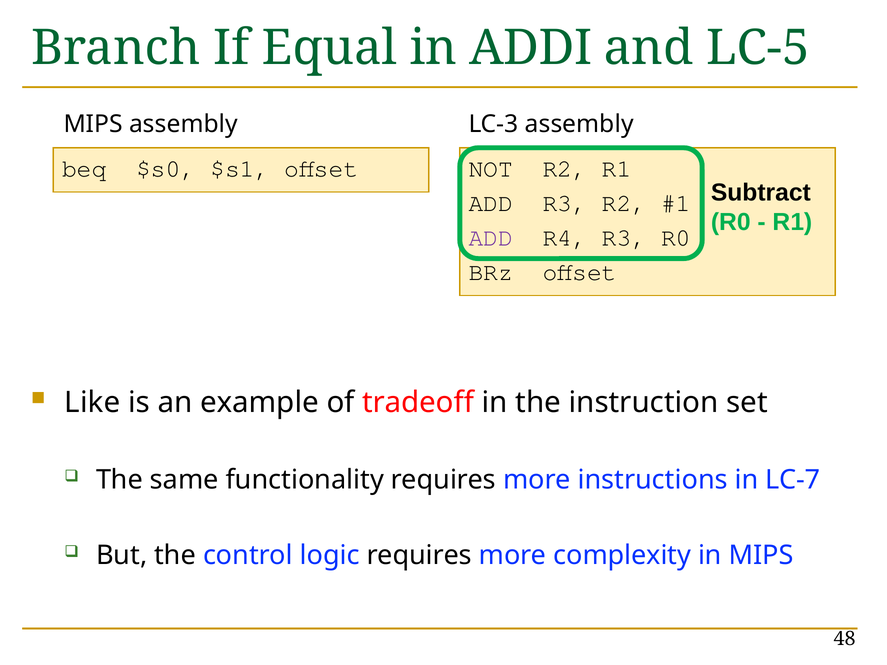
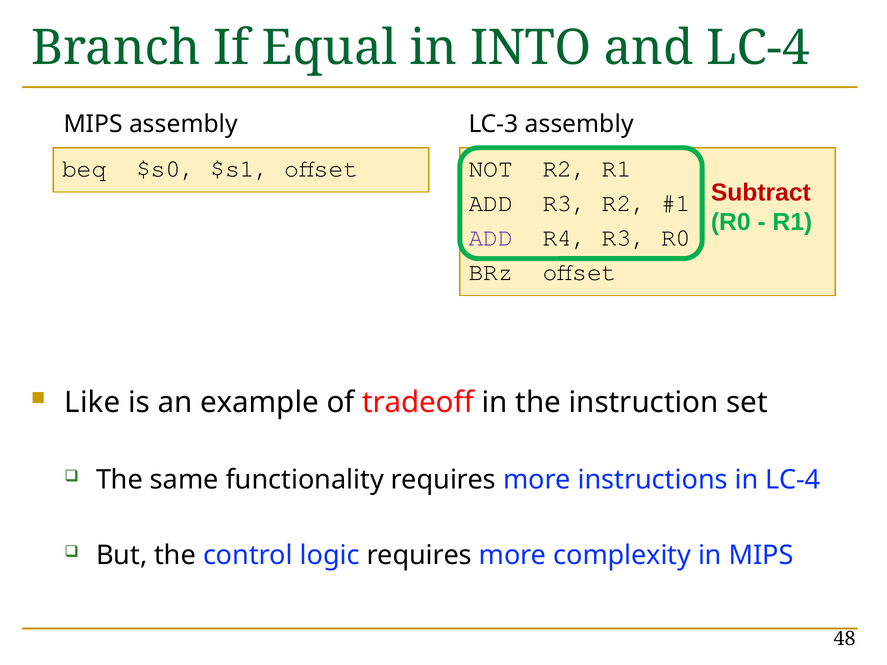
ADDI: ADDI -> INTO
and LC-5: LC-5 -> LC-4
Subtract colour: black -> red
in LC-7: LC-7 -> LC-4
